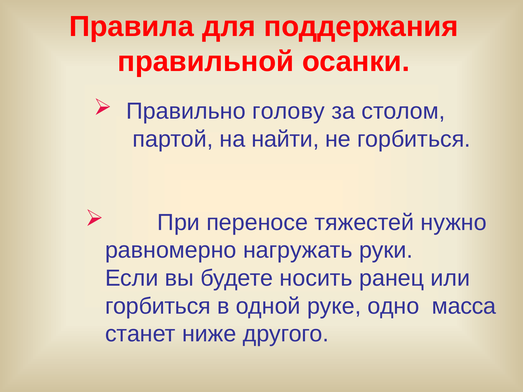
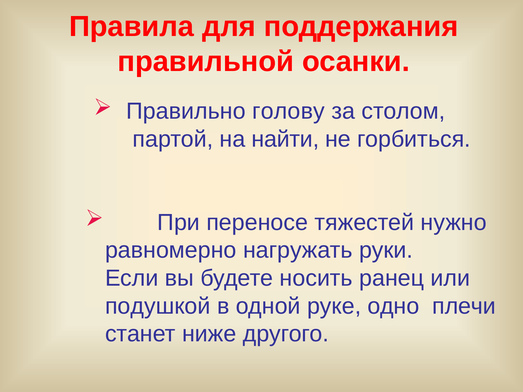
горбиться at (158, 306): горбиться -> подушкой
масса: масса -> плечи
